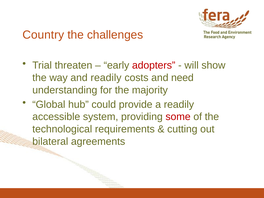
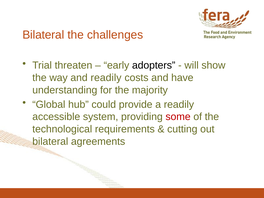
Country at (43, 35): Country -> Bilateral
adopters colour: red -> black
need: need -> have
